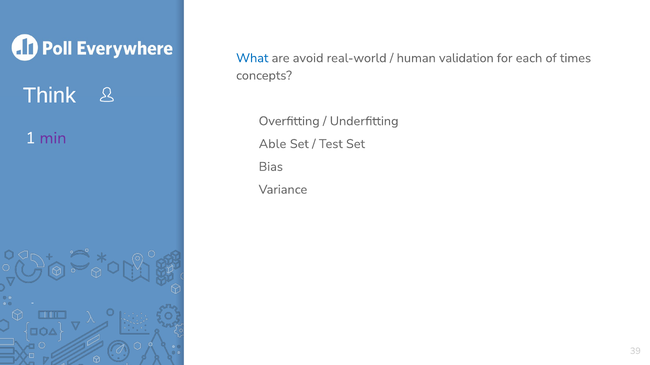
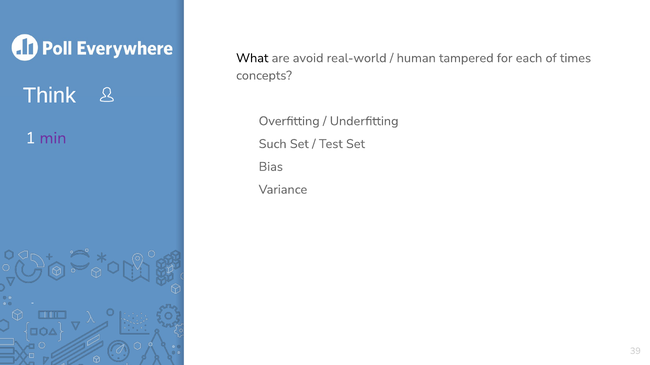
What colour: blue -> black
validation: validation -> tampered
Able: Able -> Such
